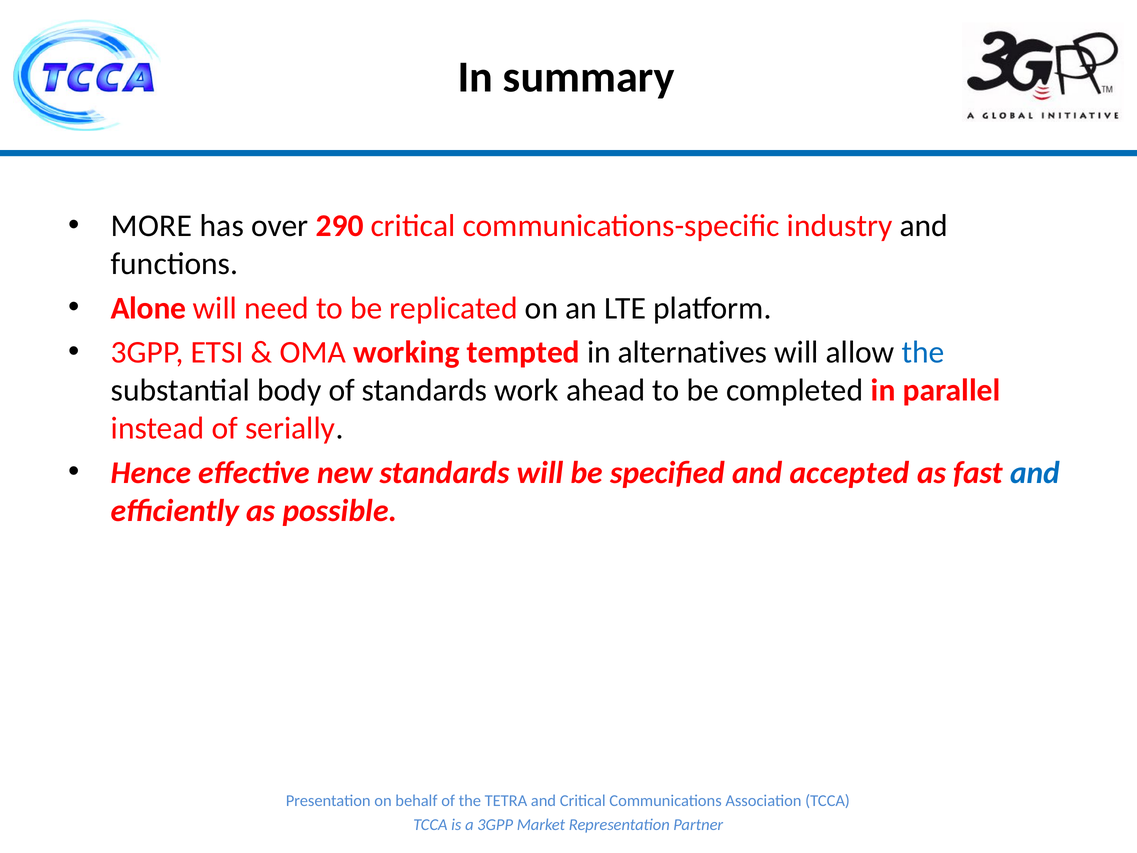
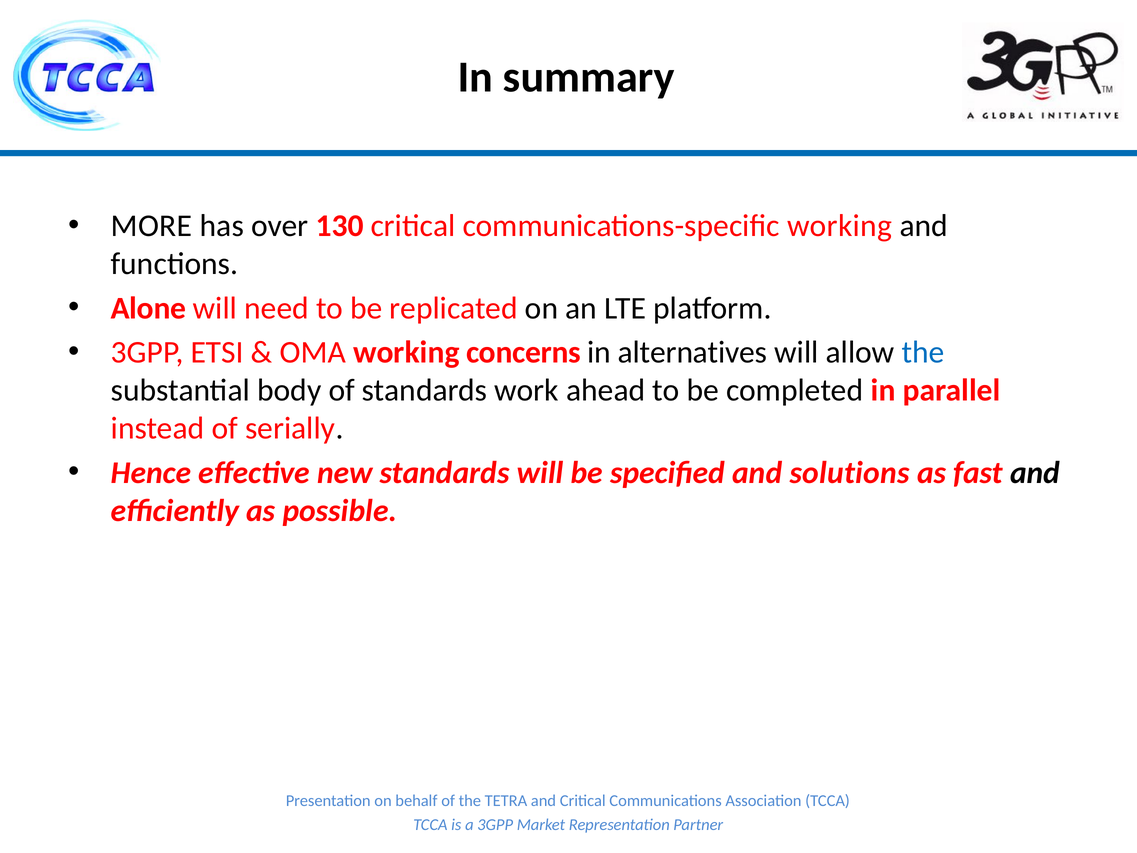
290: 290 -> 130
communications-specific industry: industry -> working
tempted: tempted -> concerns
accepted: accepted -> solutions
and at (1035, 473) colour: blue -> black
